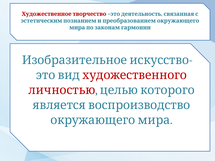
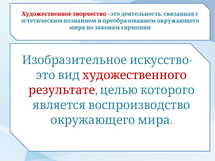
личностью: личностью -> результате
